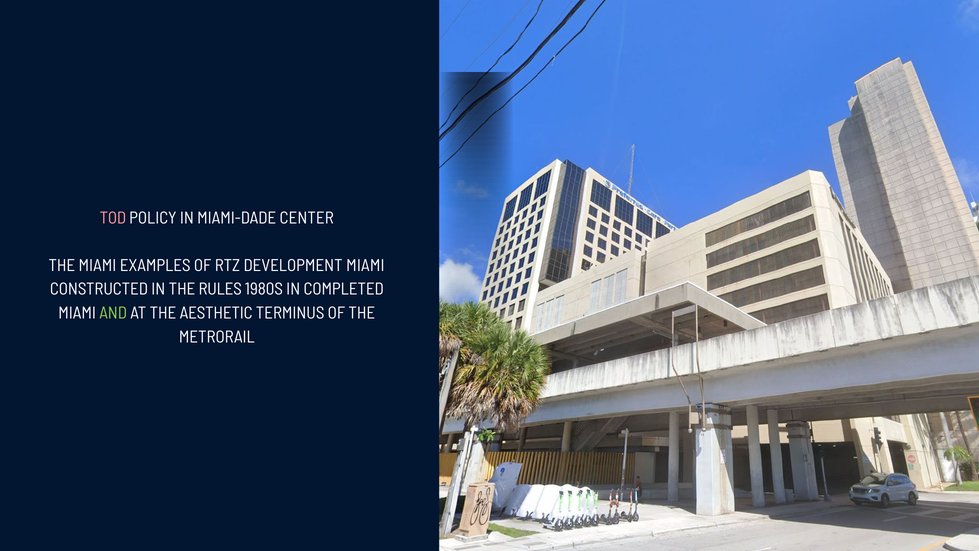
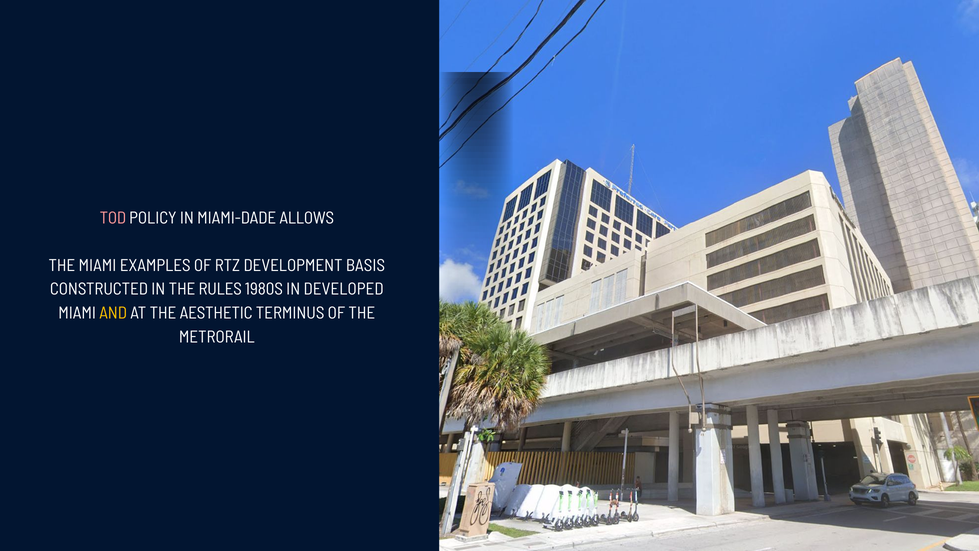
CENTER: CENTER -> ALLOWS
DEVELOPMENT MIAMI: MIAMI -> BASIS
COMPLETED: COMPLETED -> DEVELOPED
AND colour: light green -> yellow
